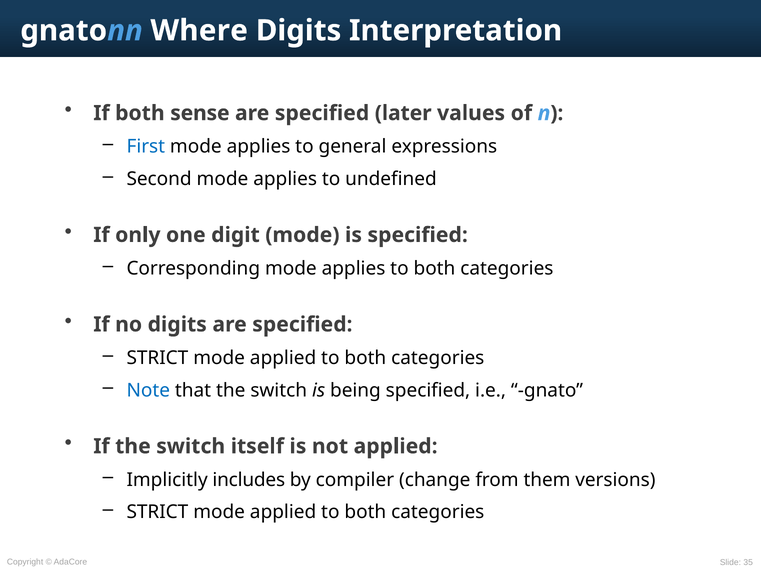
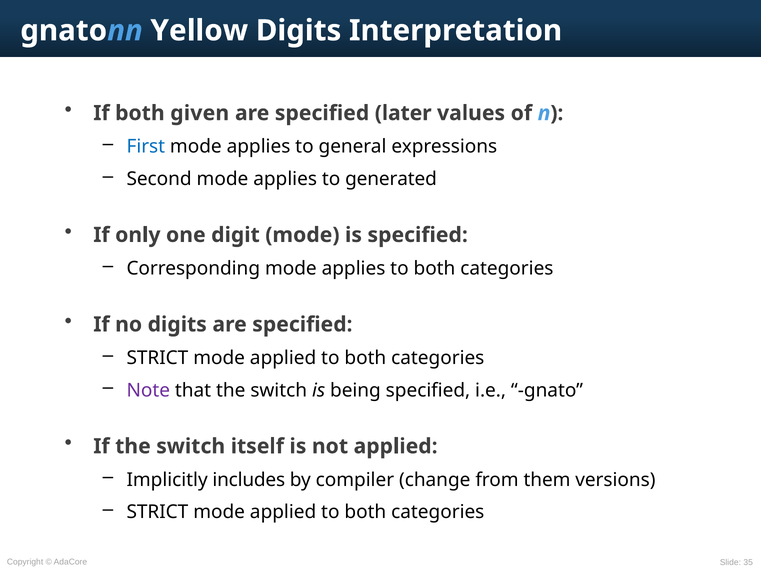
Where: Where -> Yellow
sense: sense -> given
undefined: undefined -> generated
Note colour: blue -> purple
